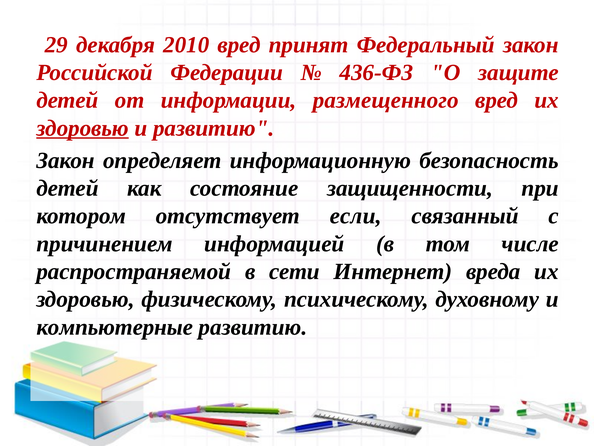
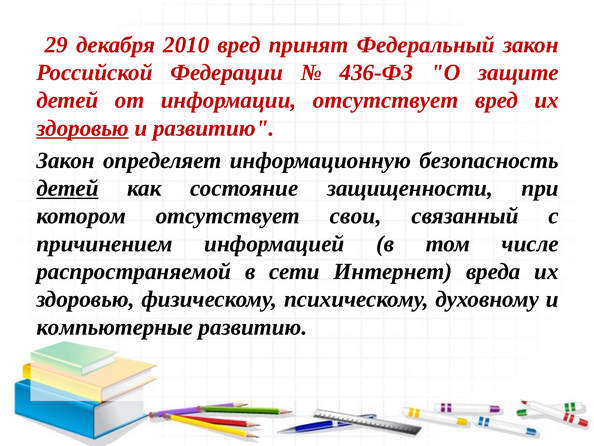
информации размещенного: размещенного -> отсутствует
детей at (67, 188) underline: none -> present
если: если -> свои
